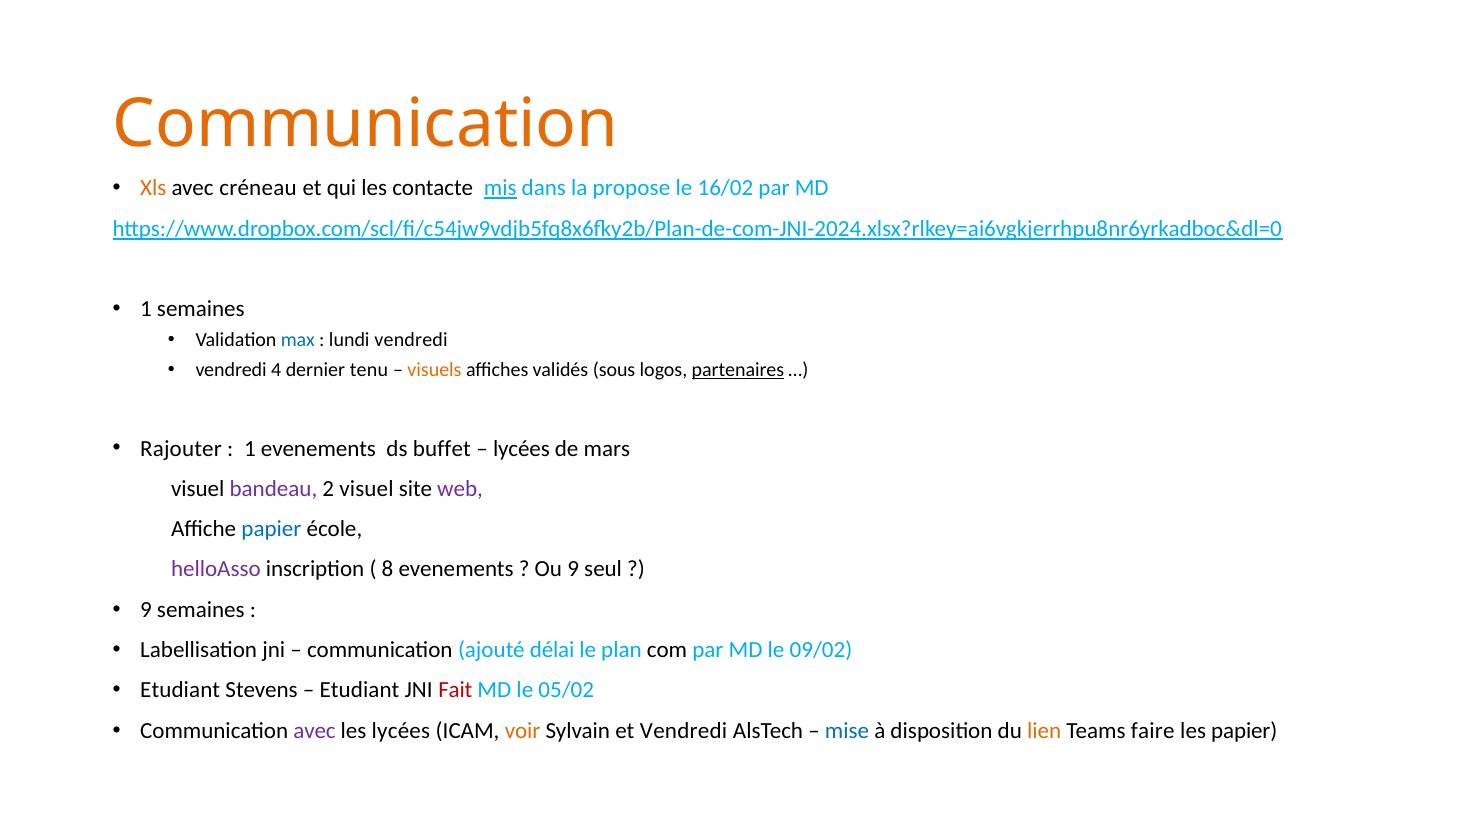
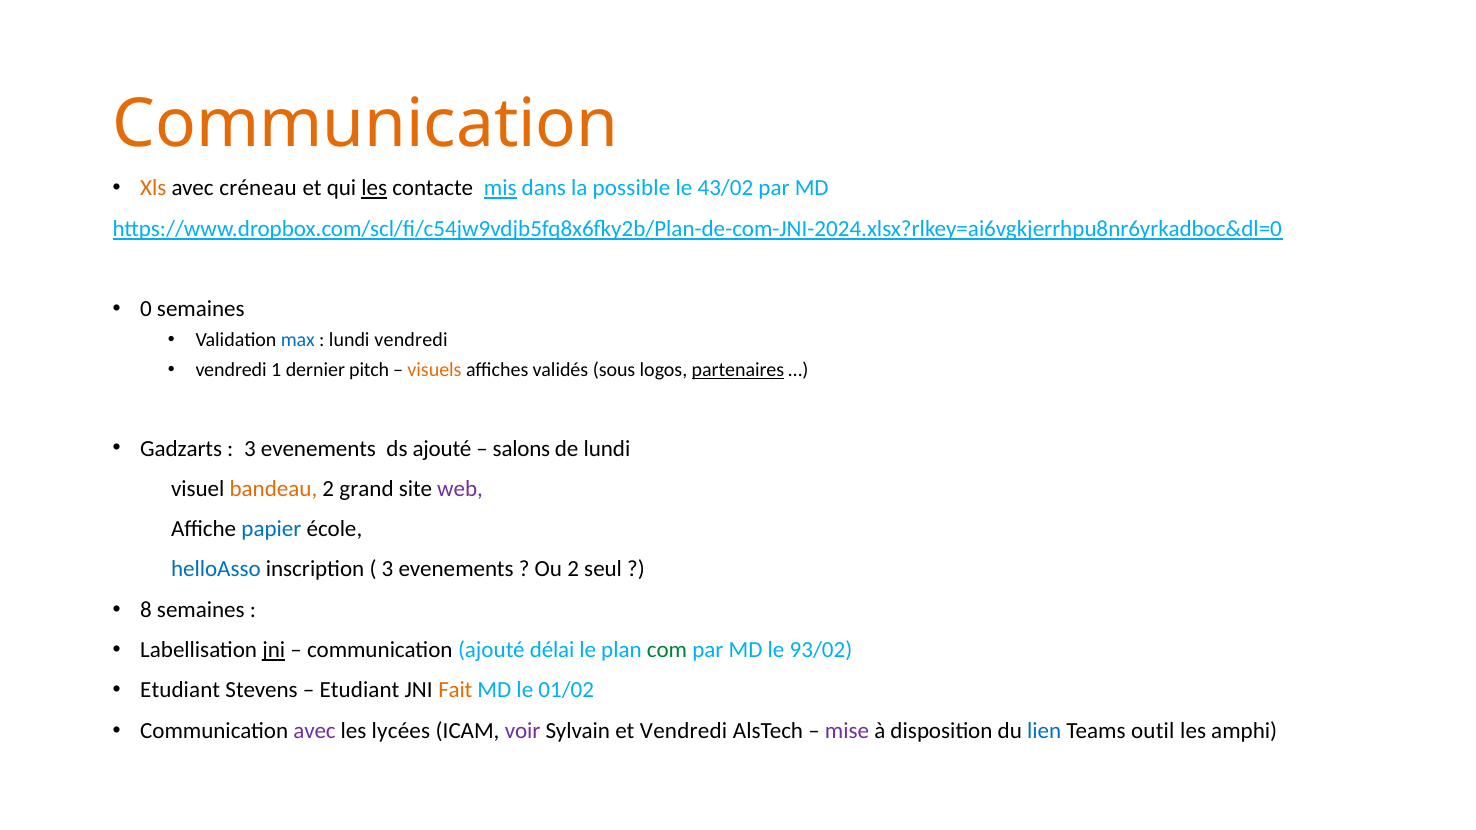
les at (374, 188) underline: none -> present
propose: propose -> possible
16/02: 16/02 -> 43/02
1 at (146, 309): 1 -> 0
4: 4 -> 1
tenu: tenu -> pitch
Rajouter: Rajouter -> Gadzarts
1 at (250, 449): 1 -> 3
ds buffet: buffet -> ajouté
lycées at (521, 449): lycées -> salons
de mars: mars -> lundi
bandeau colour: purple -> orange
2 visuel: visuel -> grand
helloAsso colour: purple -> blue
8 at (388, 570): 8 -> 3
Ou 9: 9 -> 2
9 at (146, 610): 9 -> 8
jni at (274, 650) underline: none -> present
com colour: black -> green
09/02: 09/02 -> 93/02
Fait colour: red -> orange
05/02: 05/02 -> 01/02
voir colour: orange -> purple
mise colour: blue -> purple
lien colour: orange -> blue
faire: faire -> outil
les papier: papier -> amphi
